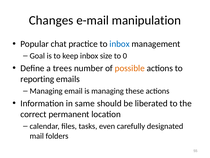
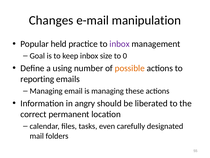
chat: chat -> held
inbox at (120, 44) colour: blue -> purple
trees: trees -> using
same: same -> angry
